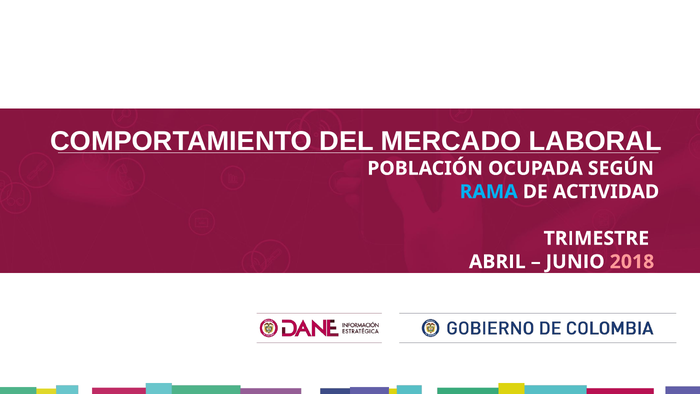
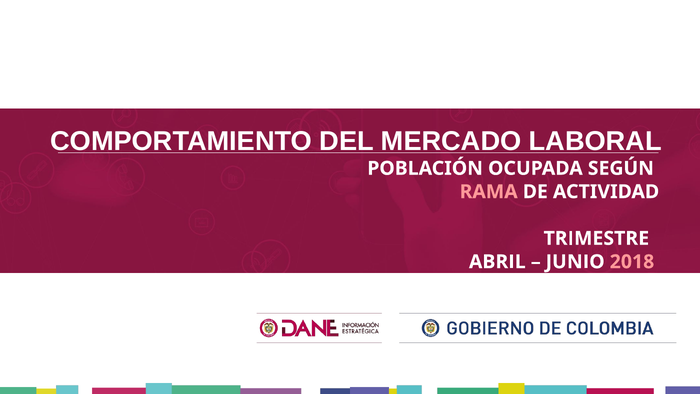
RAMA colour: light blue -> pink
